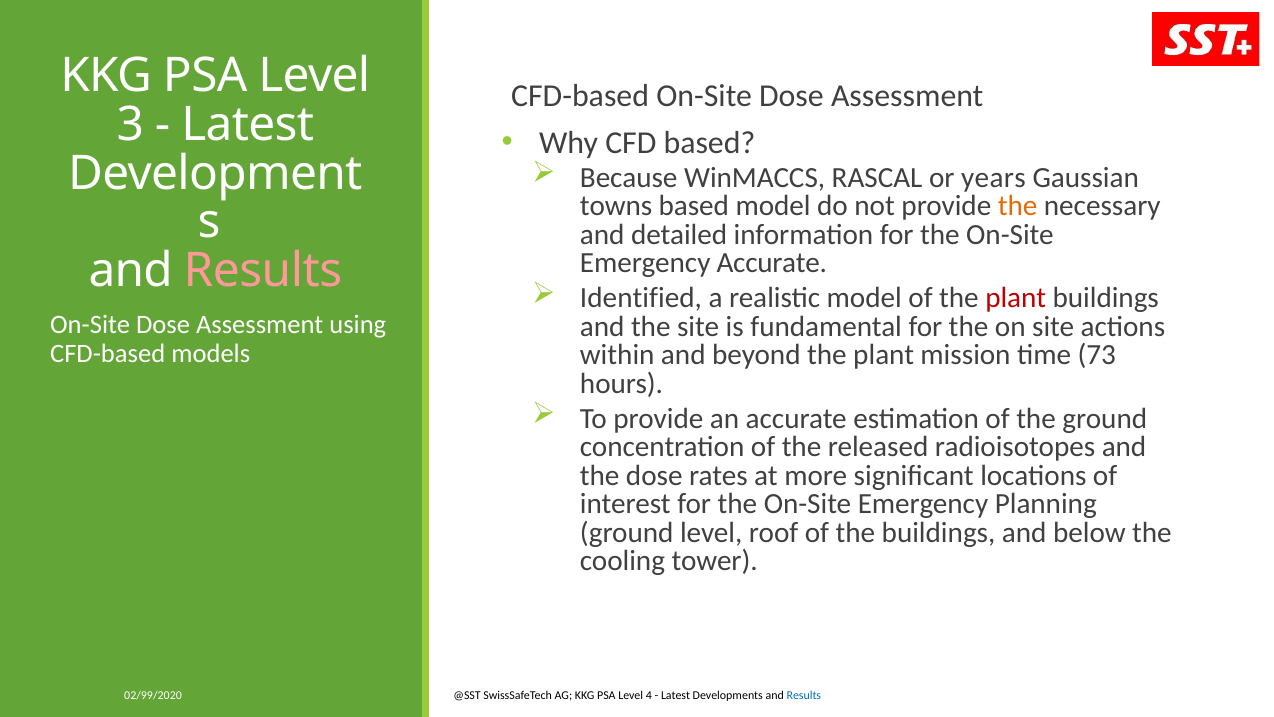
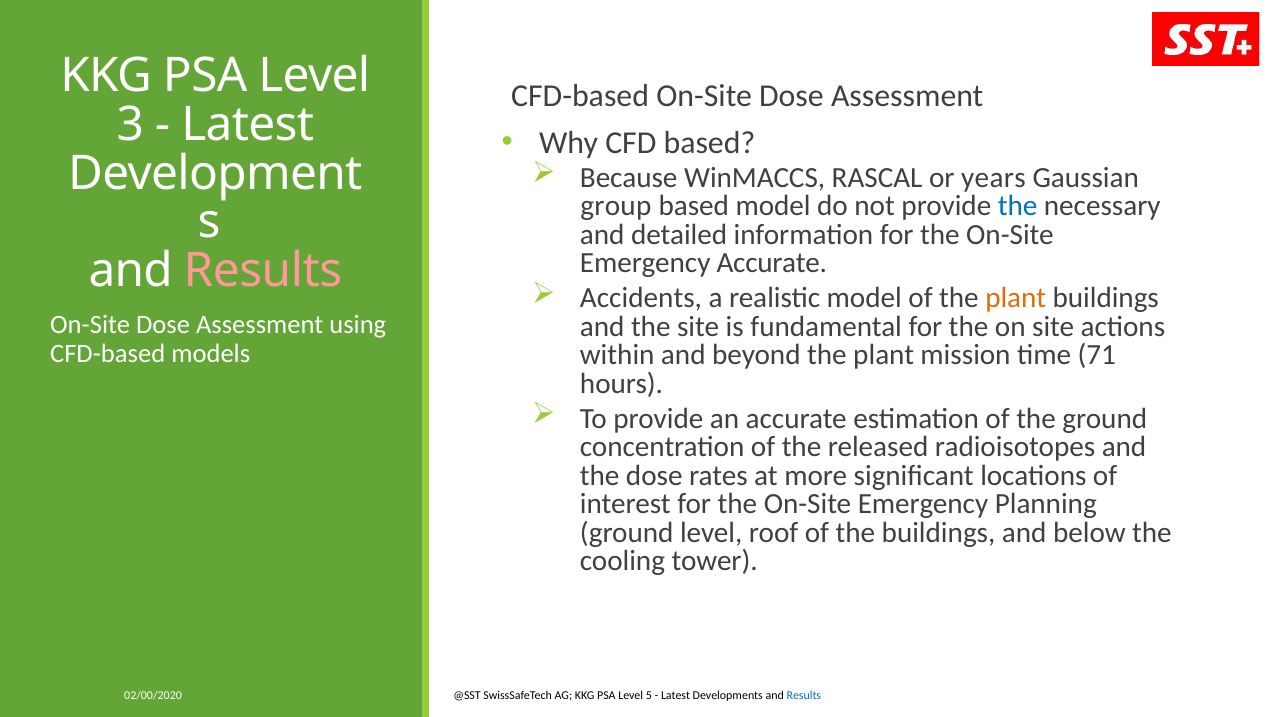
towns: towns -> group
the at (1018, 206) colour: orange -> blue
Identified: Identified -> Accidents
plant at (1016, 298) colour: red -> orange
73: 73 -> 71
02/99/2020: 02/99/2020 -> 02/00/2020
4: 4 -> 5
